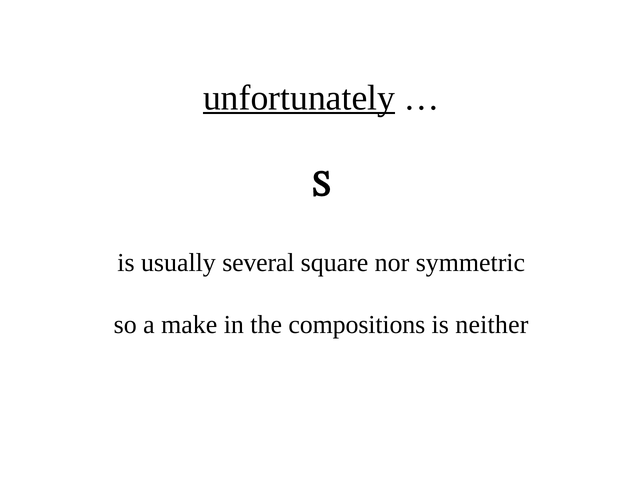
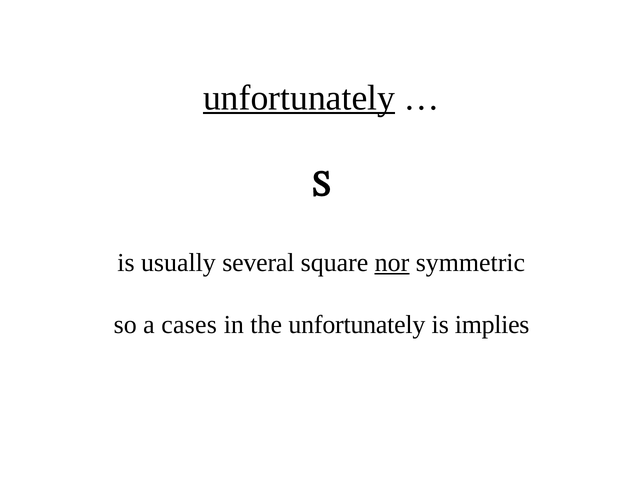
nor underline: none -> present
make: make -> cases
the compositions: compositions -> unfortunately
neither: neither -> implies
